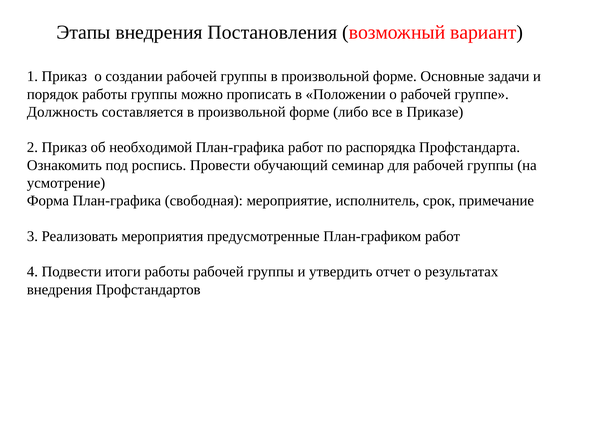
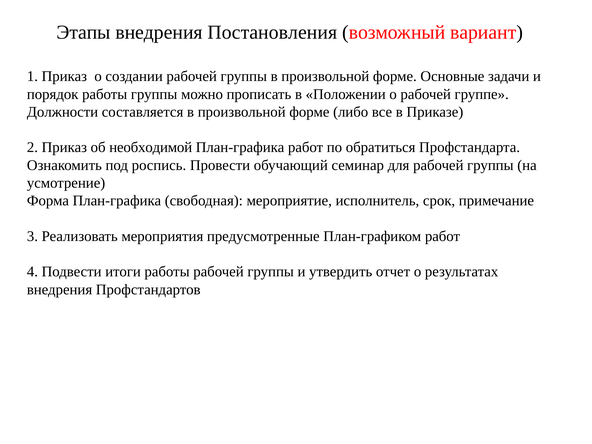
Должность: Должность -> Должности
распорядка: распорядка -> обратиться
